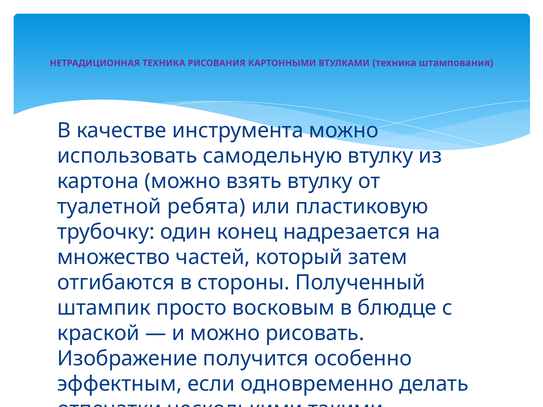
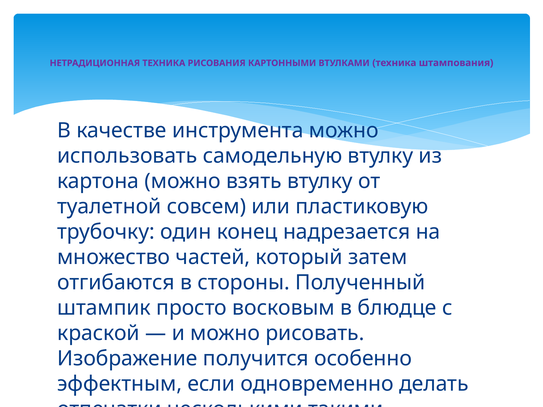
ребята: ребята -> совсем
